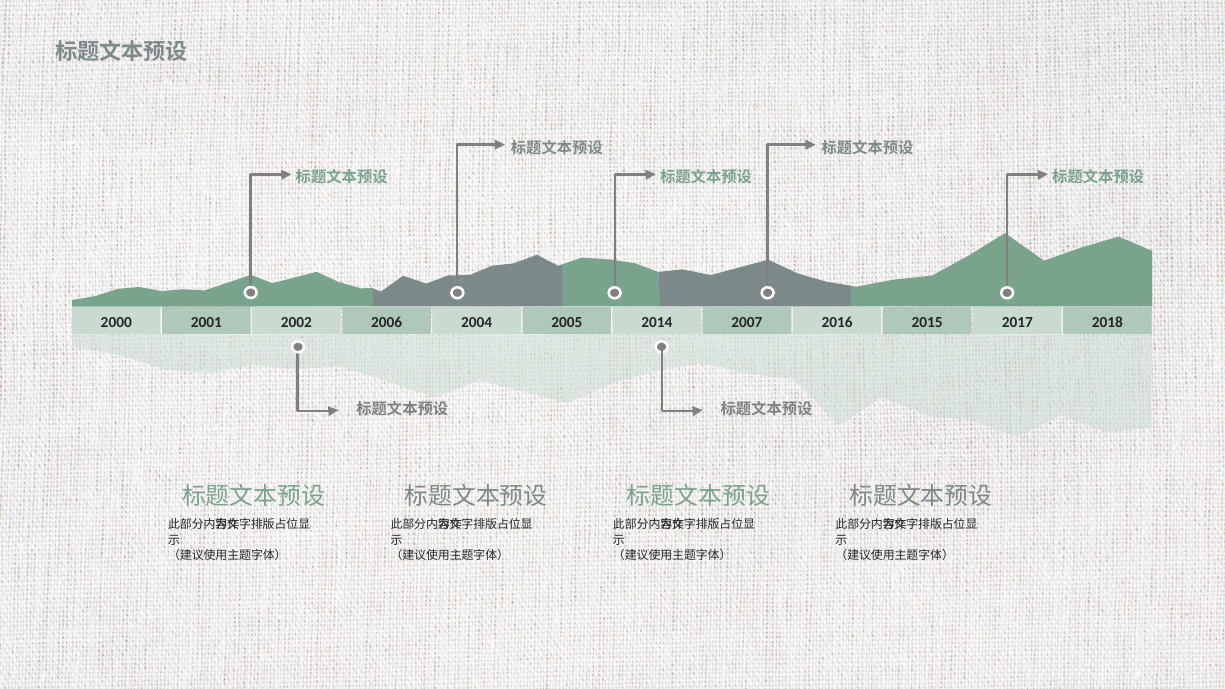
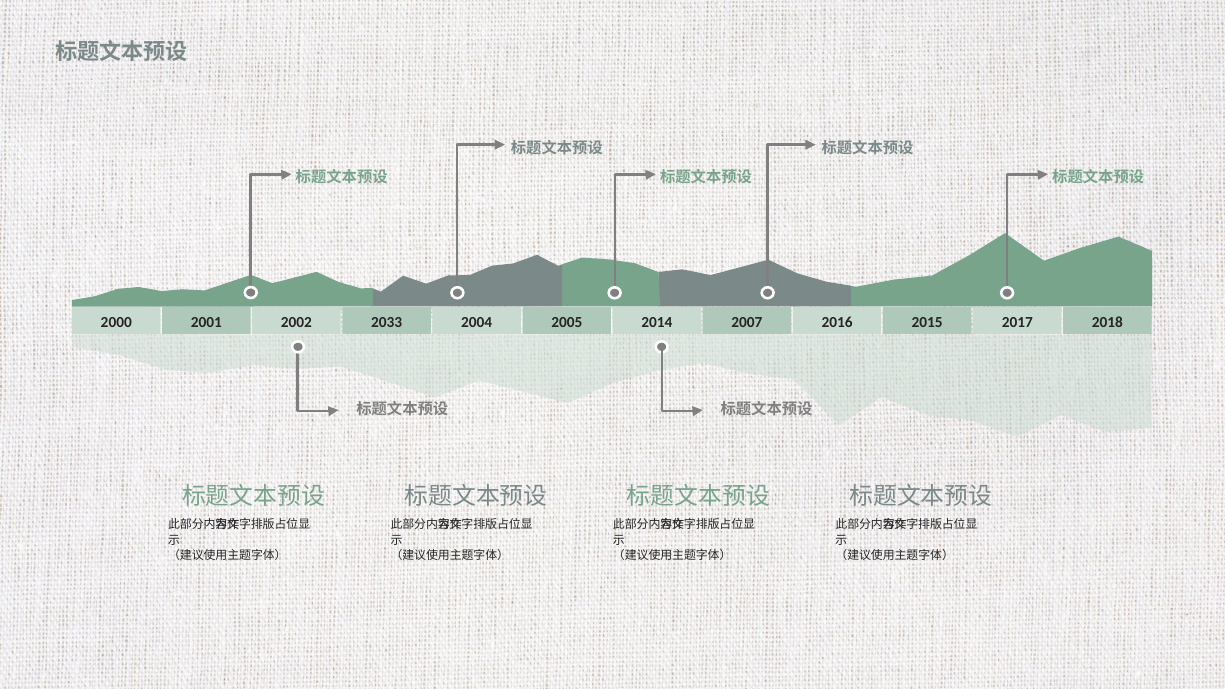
2006: 2006 -> 2033
